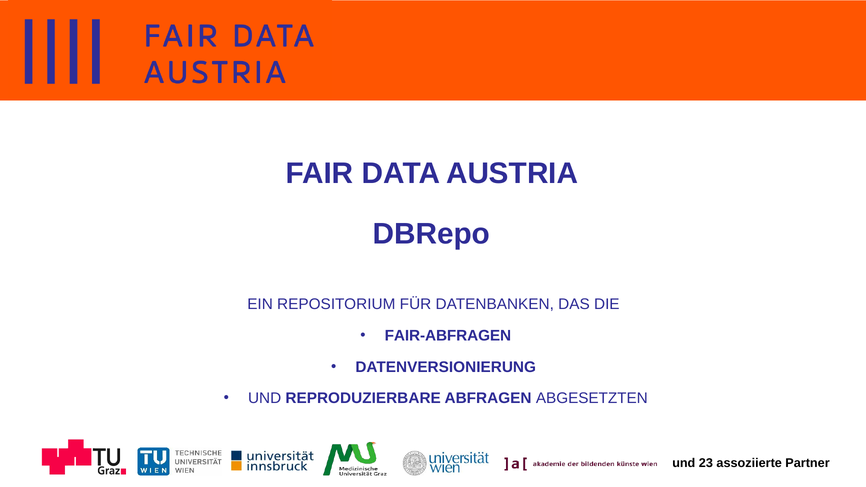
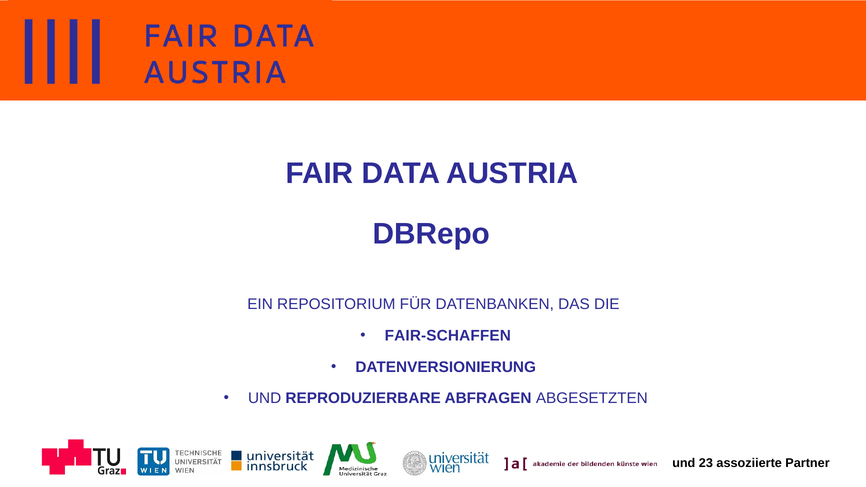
FAIR-ABFRAGEN: FAIR-ABFRAGEN -> FAIR-SCHAFFEN
